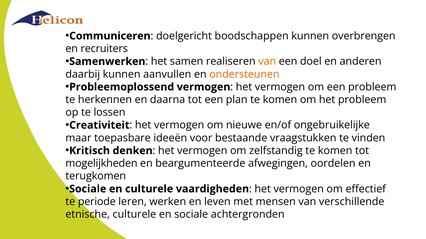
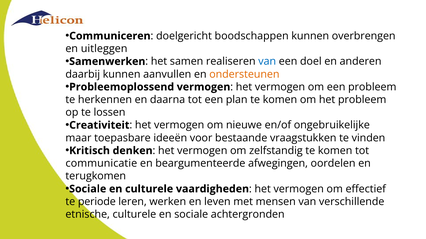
recruiters: recruiters -> uitleggen
van at (267, 62) colour: orange -> blue
mogelijkheden: mogelijkheden -> communicatie
